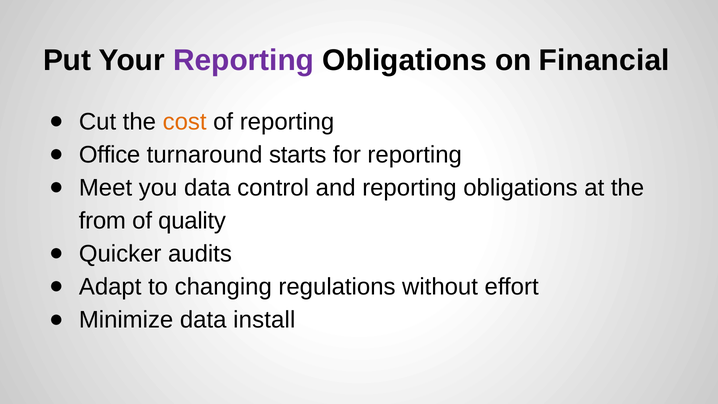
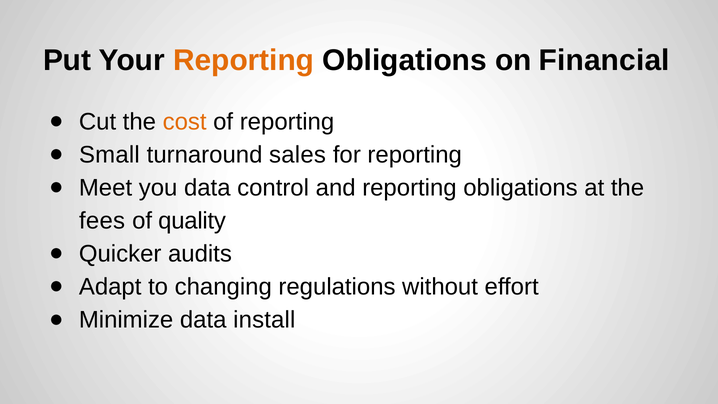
Reporting at (244, 60) colour: purple -> orange
Office: Office -> Small
starts: starts -> sales
from: from -> fees
